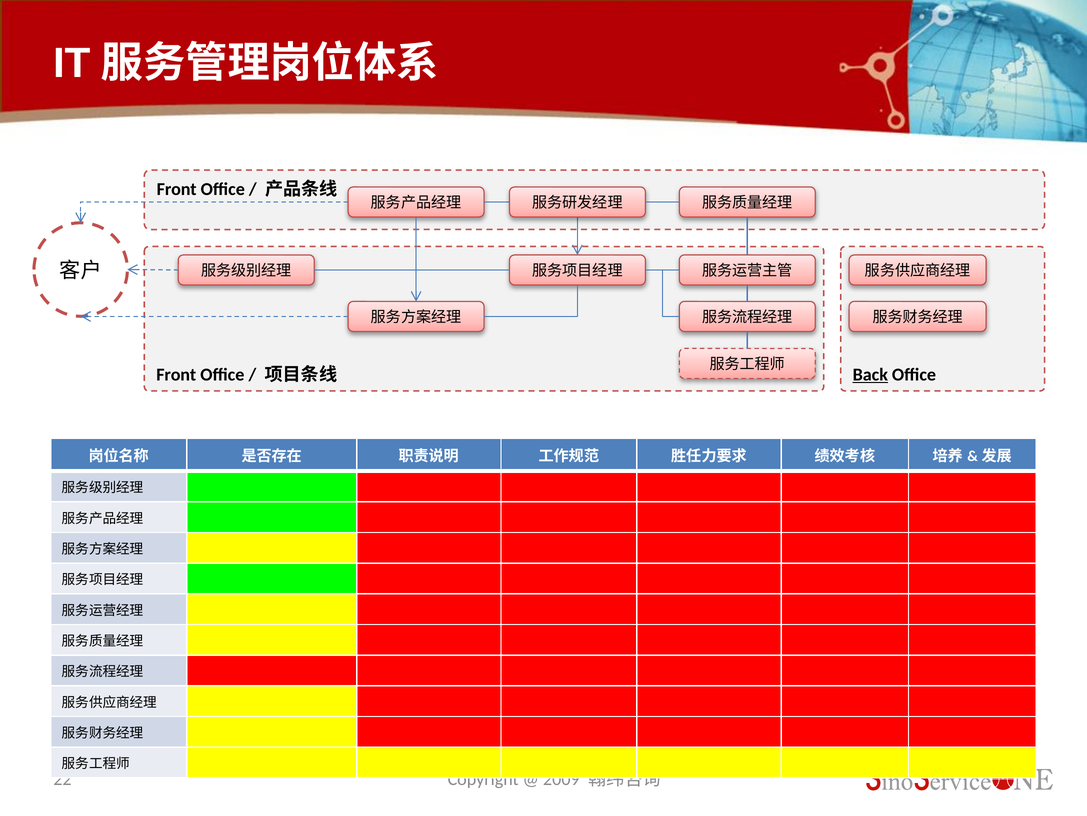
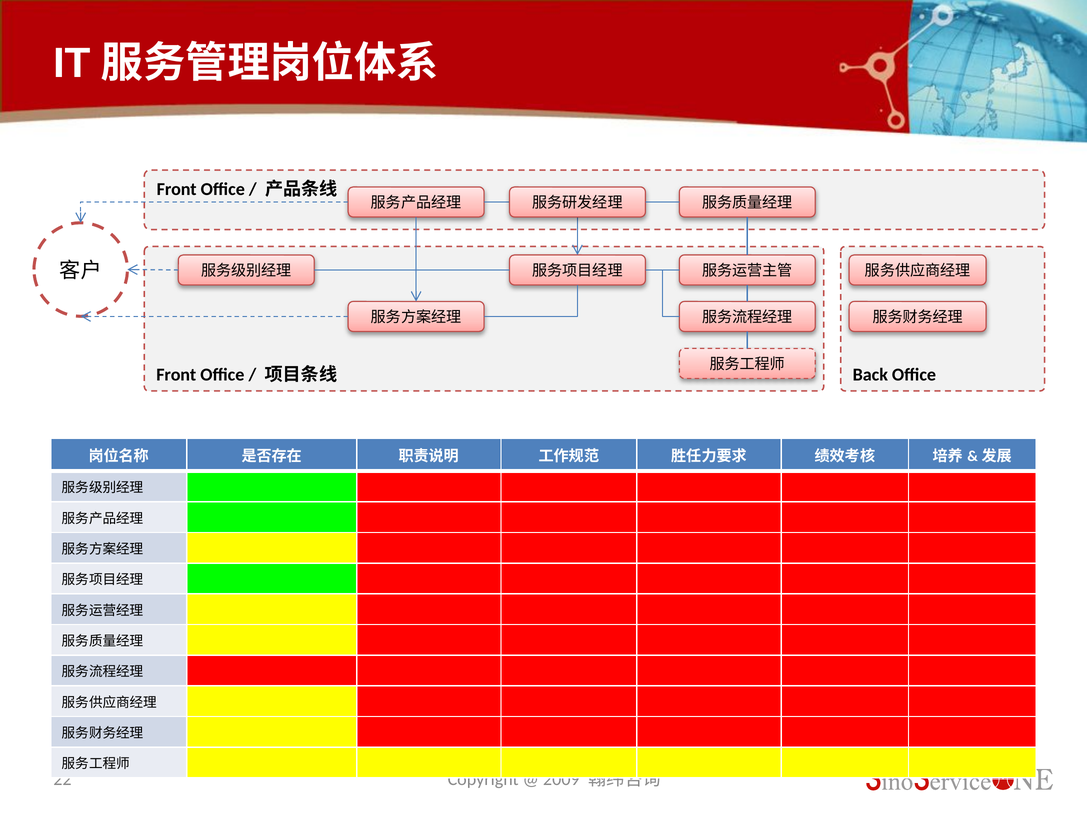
Back underline: present -> none
